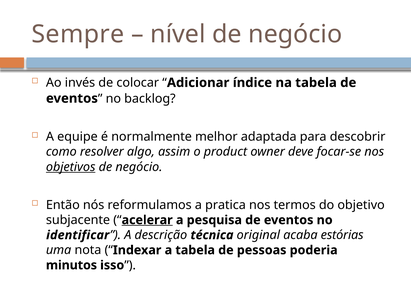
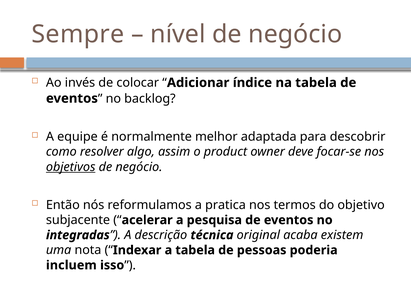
acelerar underline: present -> none
identificar: identificar -> integradas
estórias: estórias -> existem
minutos: minutos -> incluem
